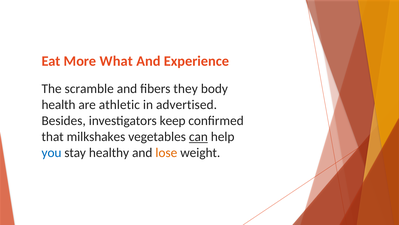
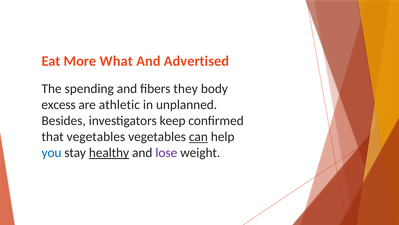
Experience: Experience -> Advertised
scramble: scramble -> spending
health: health -> excess
advertised: advertised -> unplanned
that milkshakes: milkshakes -> vegetables
healthy underline: none -> present
lose colour: orange -> purple
